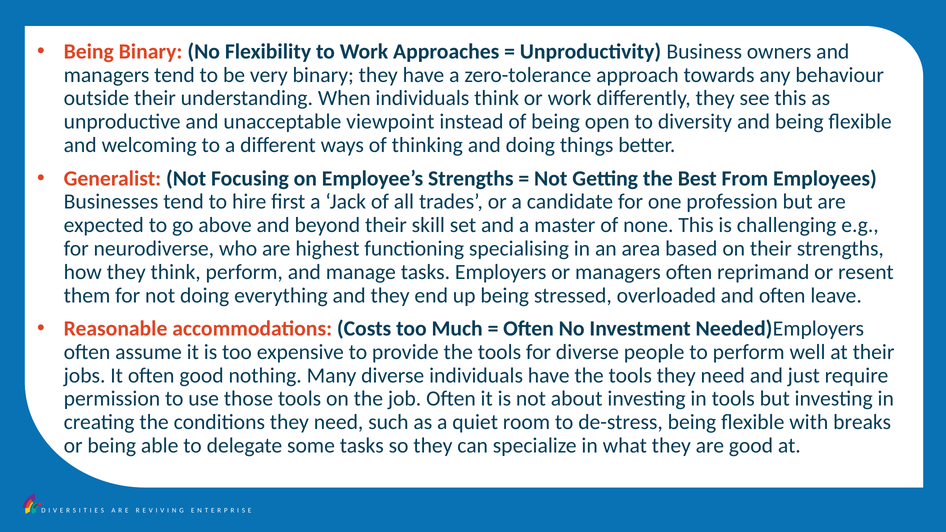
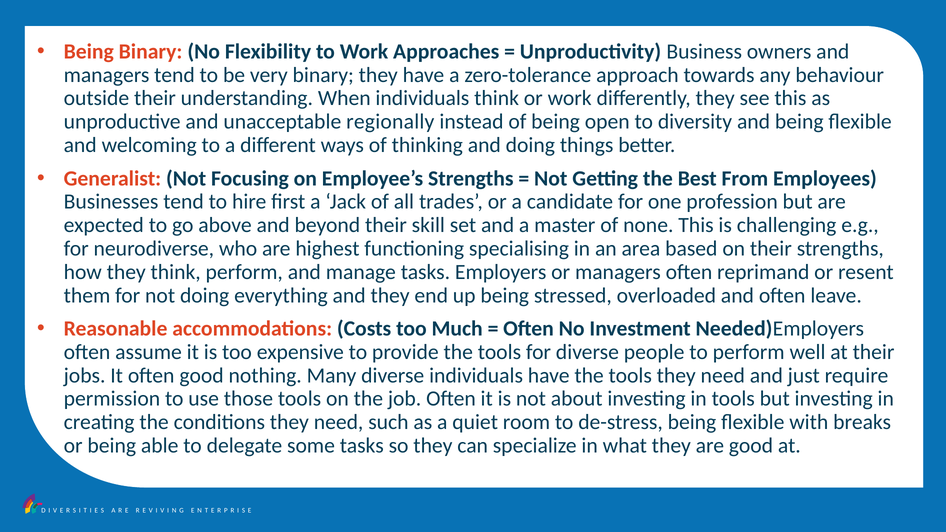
viewpoint: viewpoint -> regionally
